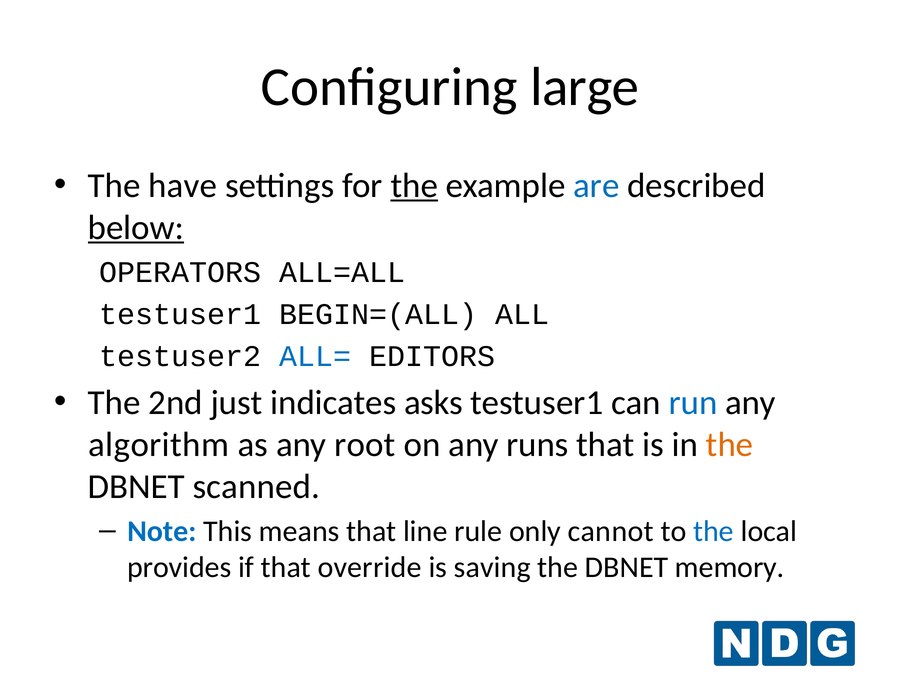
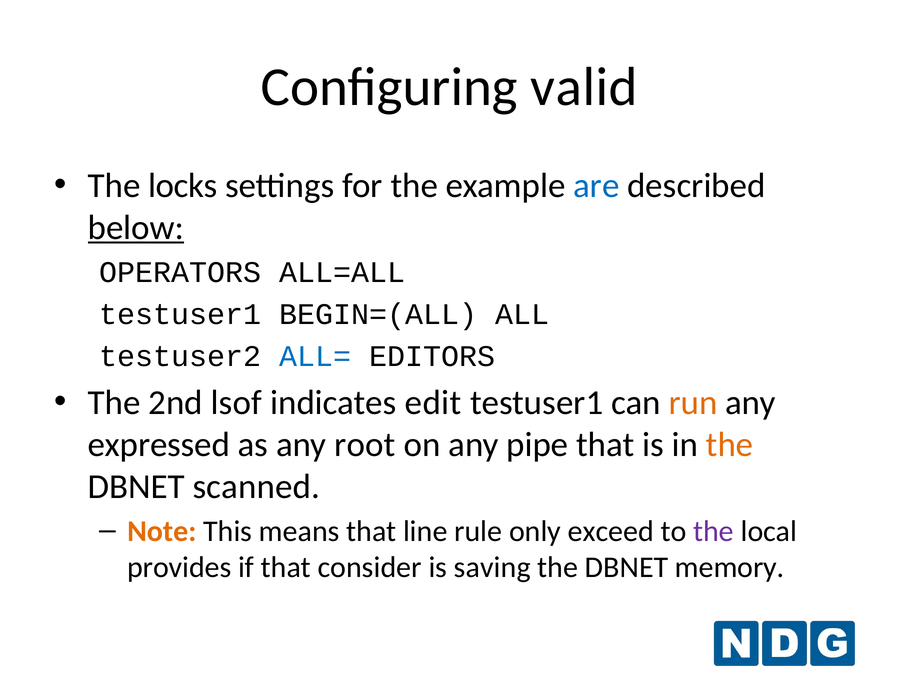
large: large -> valid
have: have -> locks
the at (414, 185) underline: present -> none
just: just -> lsof
asks: asks -> edit
run colour: blue -> orange
algorithm: algorithm -> expressed
runs: runs -> pipe
Note colour: blue -> orange
cannot: cannot -> exceed
the at (714, 531) colour: blue -> purple
override: override -> consider
